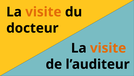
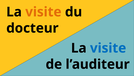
visite at (108, 48) colour: orange -> blue
